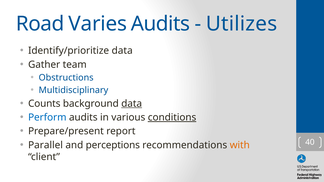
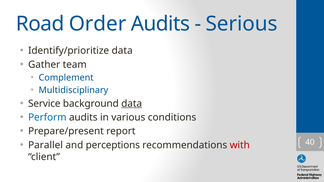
Varies: Varies -> Order
Utilizes: Utilizes -> Serious
Obstructions: Obstructions -> Complement
Counts: Counts -> Service
conditions underline: present -> none
with colour: orange -> red
